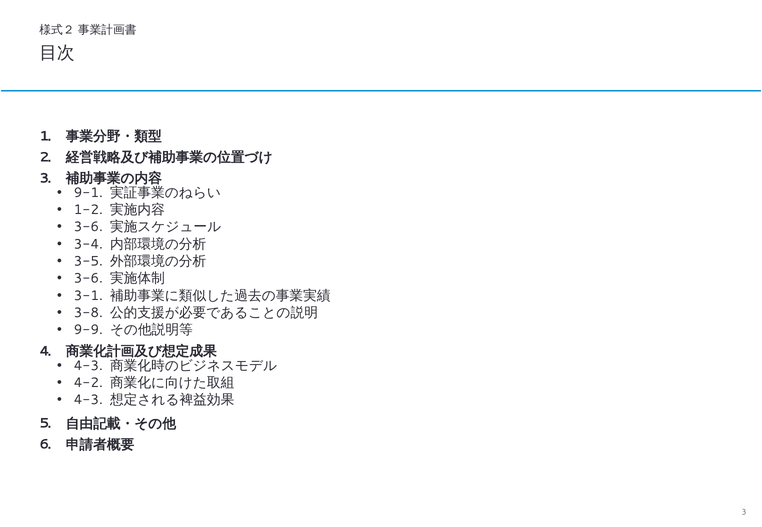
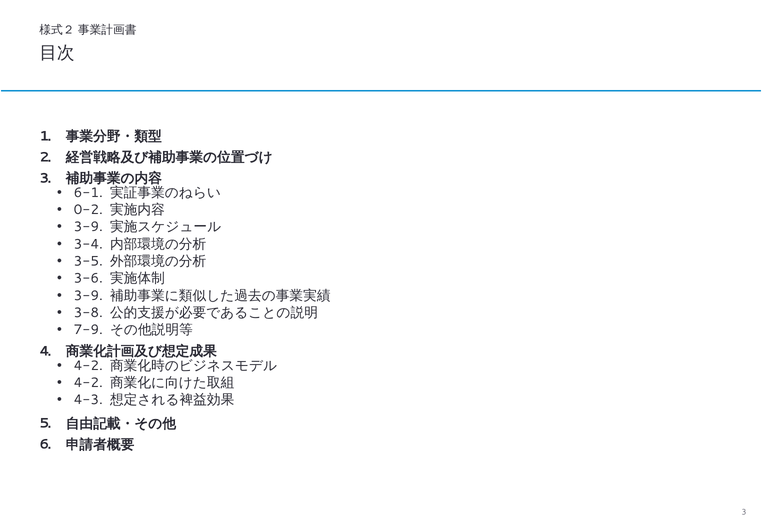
9-1: 9-1 -> 6-1
1-2: 1-2 -> 0-2
3-6 at (88, 227): 3-6 -> 3-9
3-1 at (88, 296): 3-1 -> 3-9
9-9: 9-9 -> 7-9
4-3 at (88, 366): 4-3 -> 4-2
